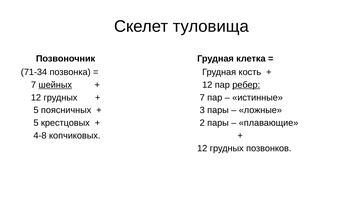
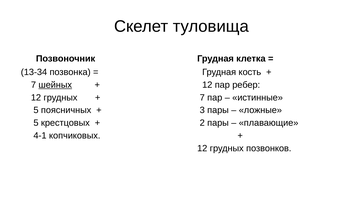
71-34: 71-34 -> 13-34
ребер underline: present -> none
4-8: 4-8 -> 4-1
